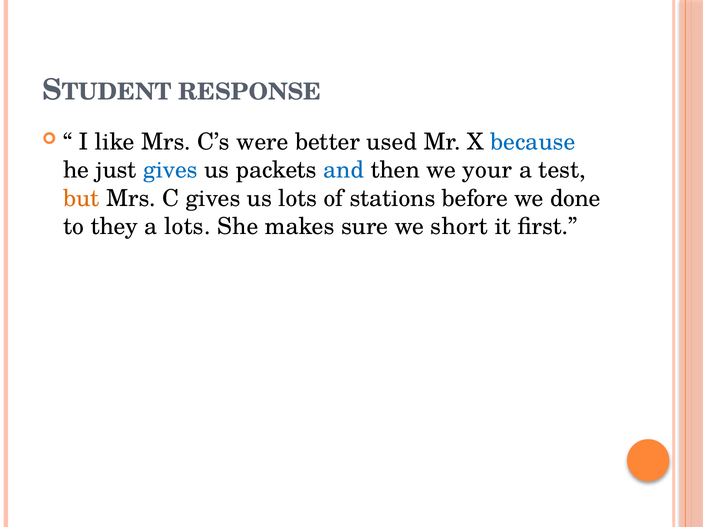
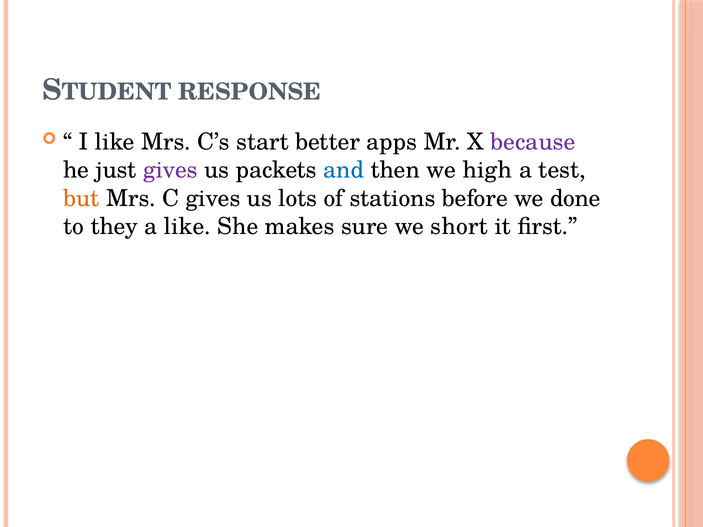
were: were -> start
used: used -> apps
because colour: blue -> purple
gives at (170, 170) colour: blue -> purple
your: your -> high
a lots: lots -> like
